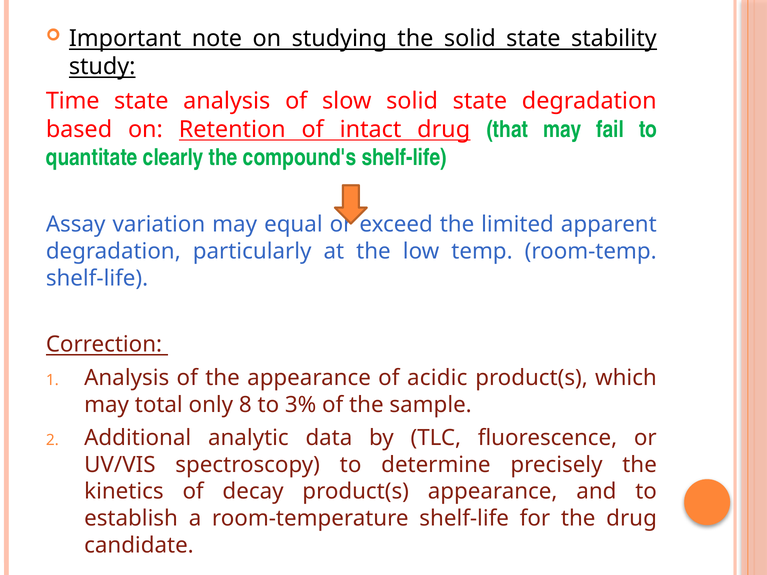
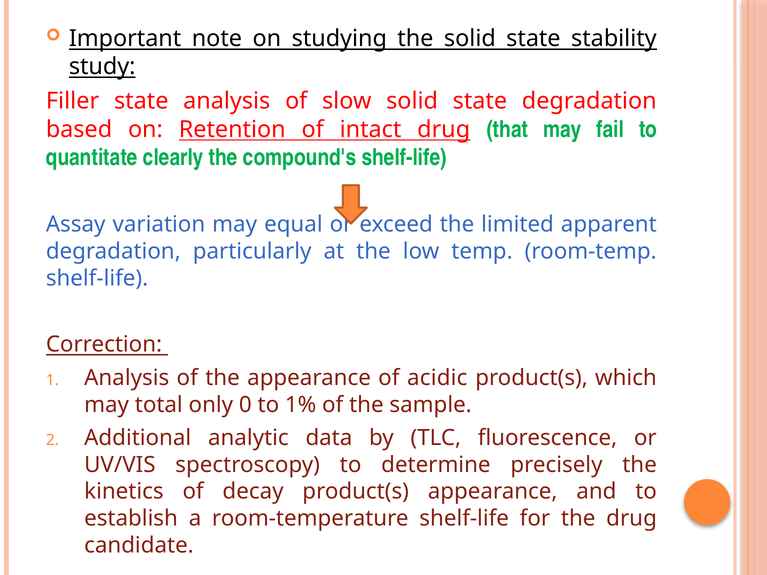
Time: Time -> Filler
8: 8 -> 0
3%: 3% -> 1%
